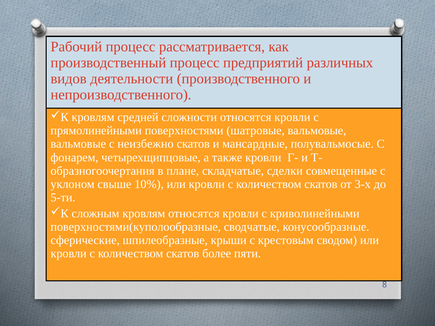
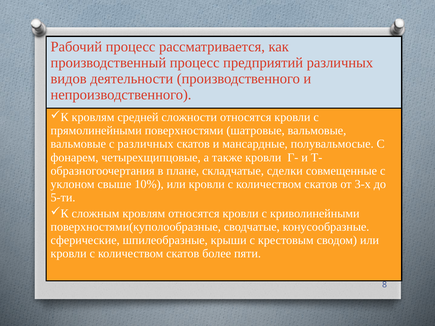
с неизбежно: неизбежно -> различных
